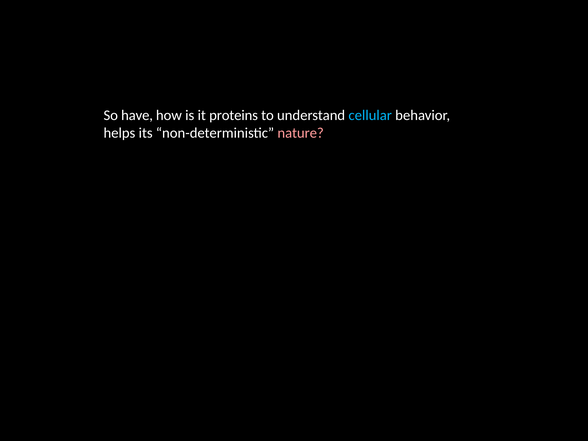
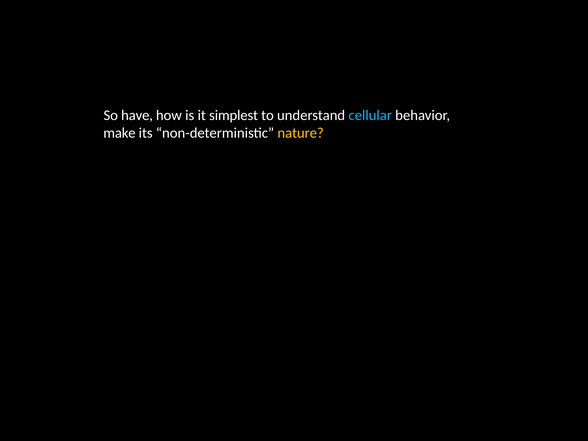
proteins: proteins -> simplest
helps: helps -> make
nature colour: pink -> yellow
